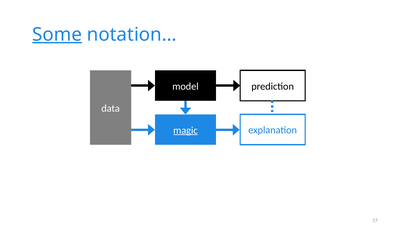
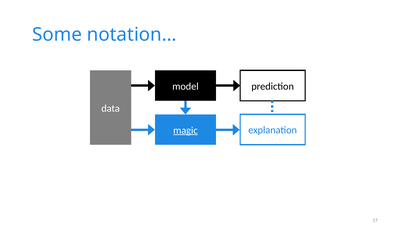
Some underline: present -> none
